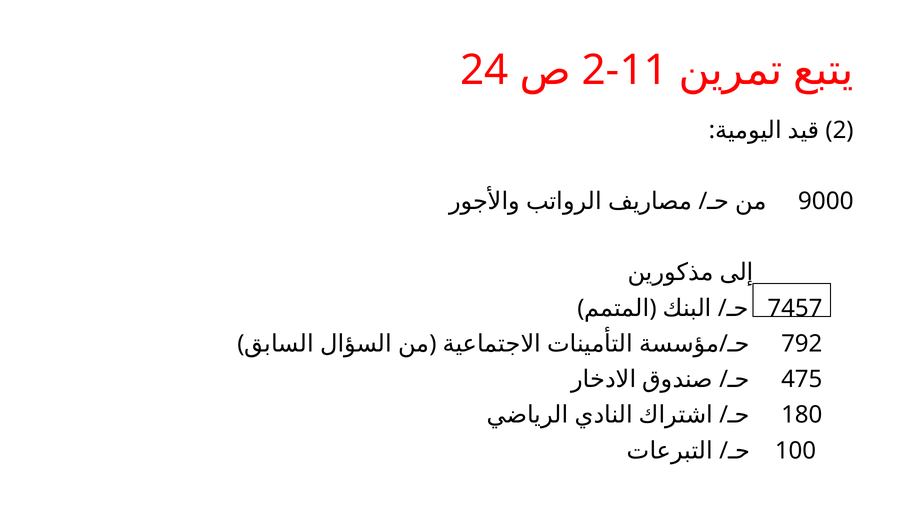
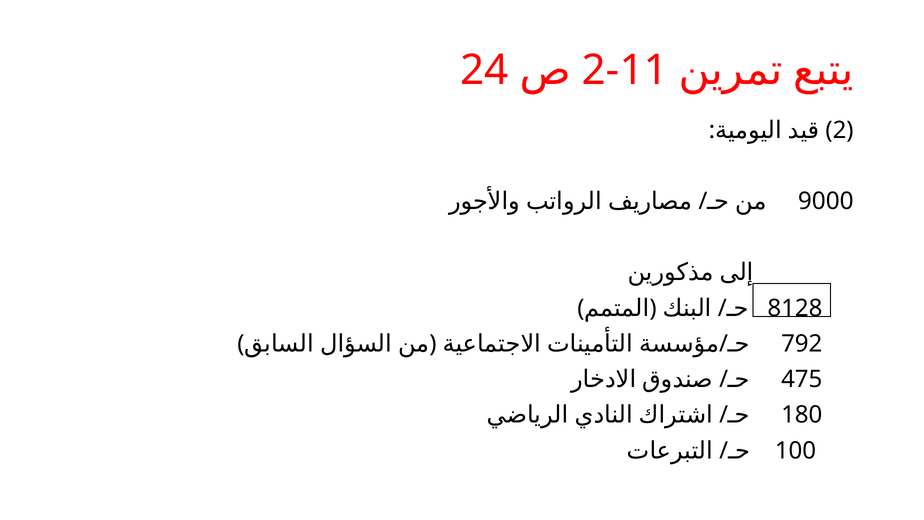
7457: 7457 -> 8128
